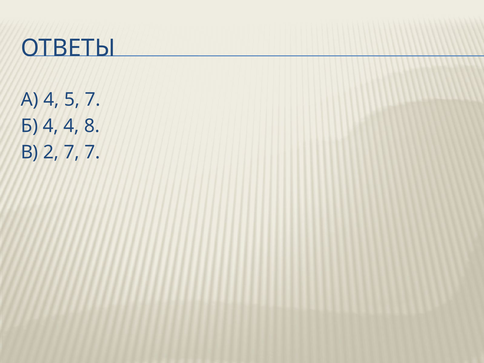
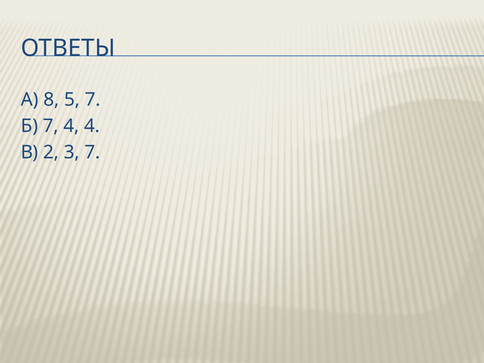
А 4: 4 -> 8
Б 4: 4 -> 7
4 8: 8 -> 4
2 7: 7 -> 3
